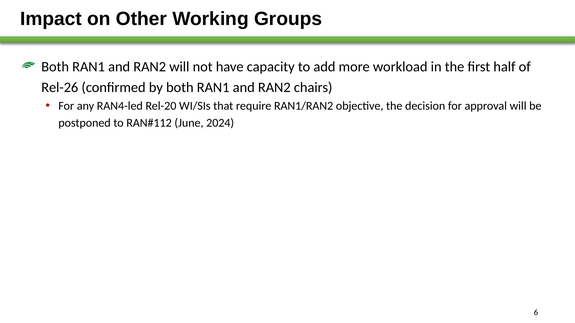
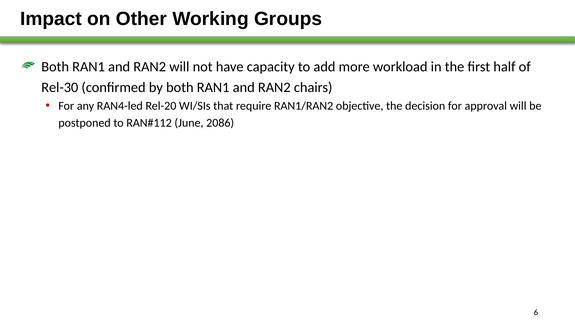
Rel-26: Rel-26 -> Rel-30
2024: 2024 -> 2086
